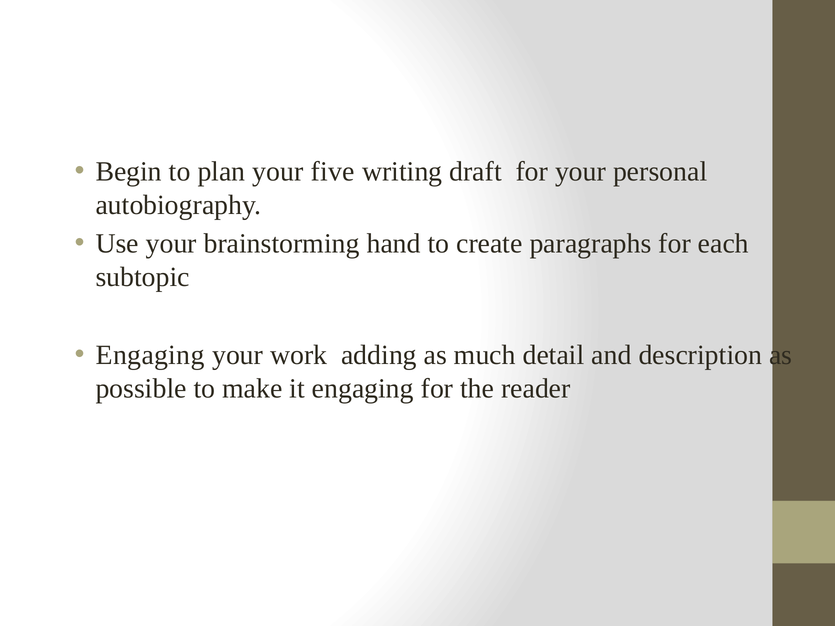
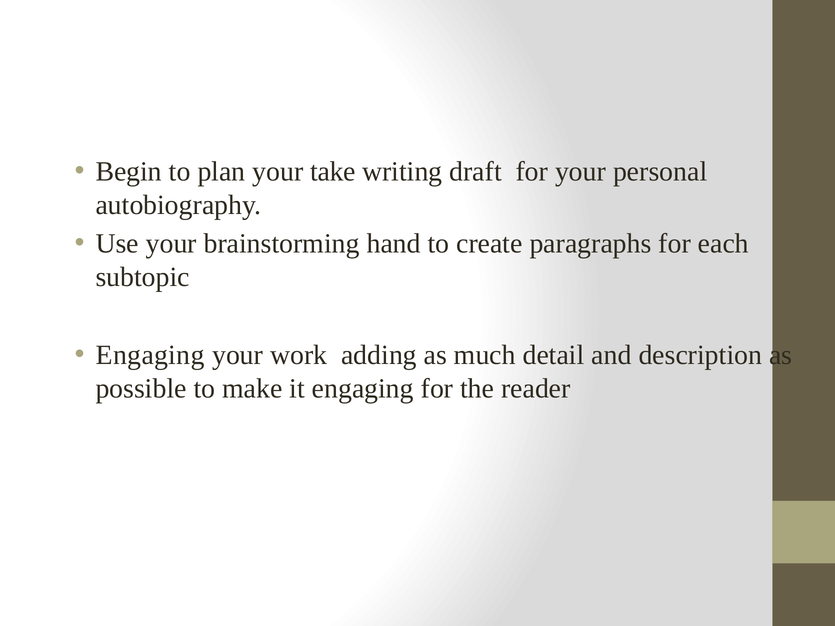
five: five -> take
